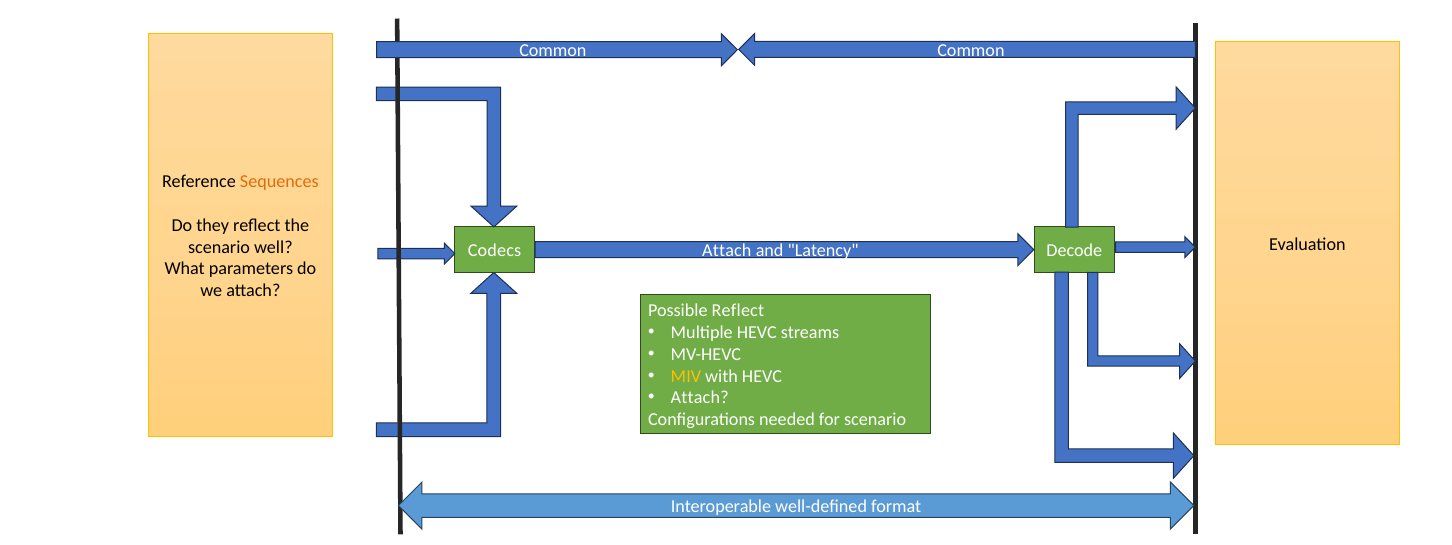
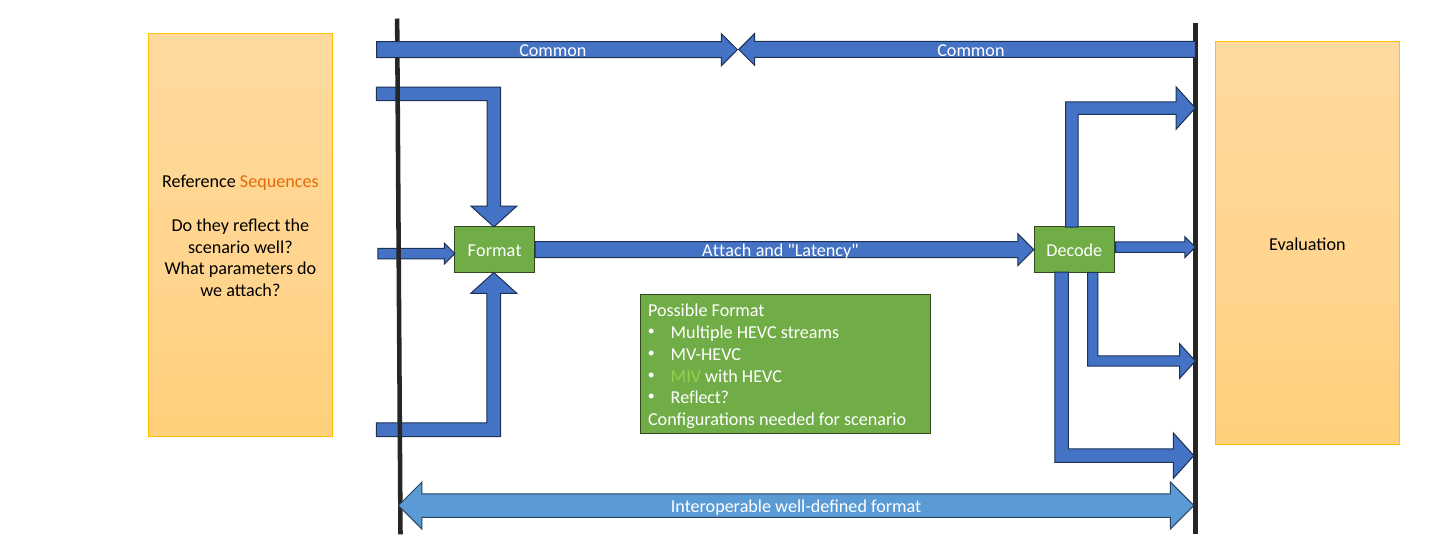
Codecs at (495, 251): Codecs -> Format
Possible Reflect: Reflect -> Format
MIV colour: yellow -> light green
Attach at (700, 398): Attach -> Reflect
